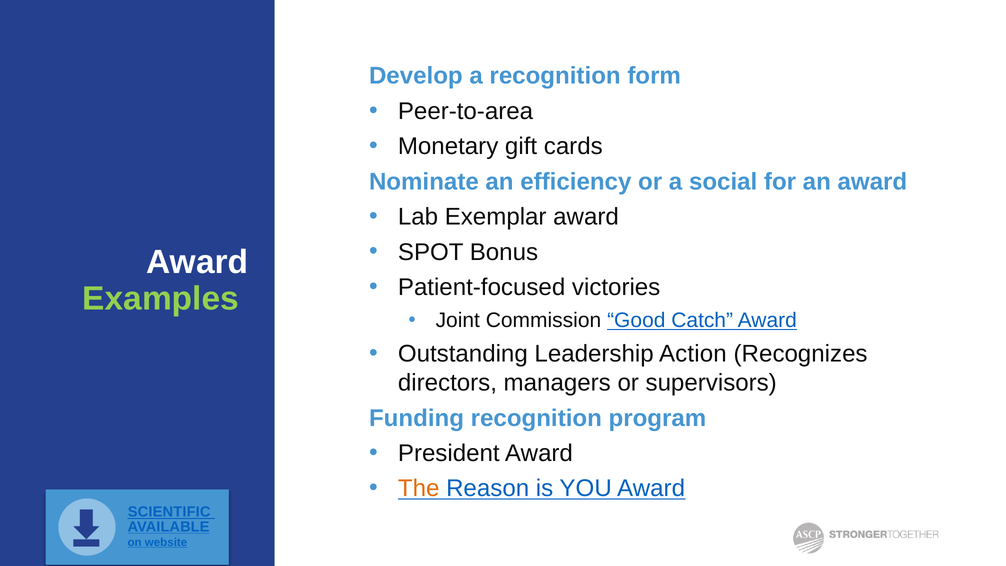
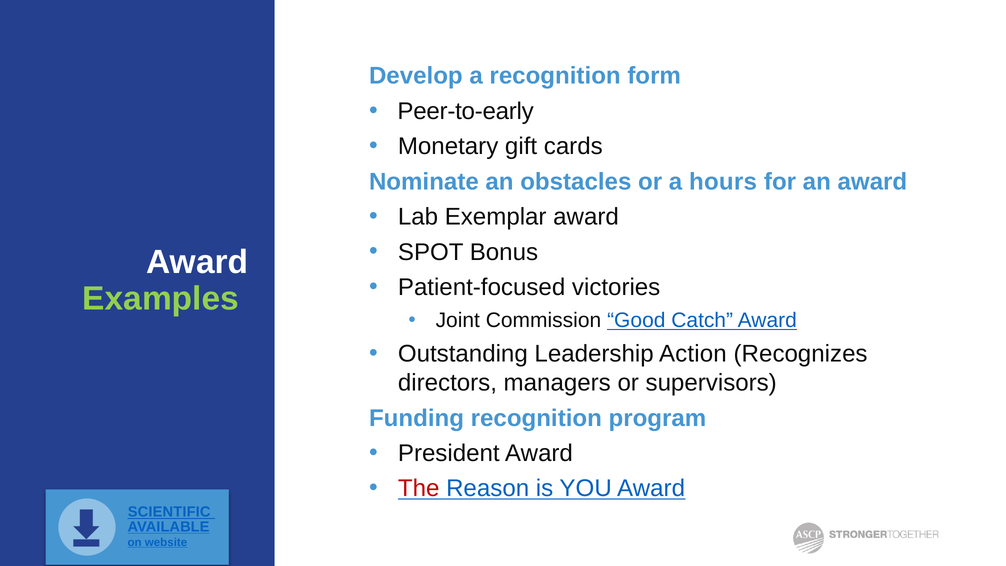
Peer-to-area: Peer-to-area -> Peer-to-early
efficiency: efficiency -> obstacles
social: social -> hours
The colour: orange -> red
